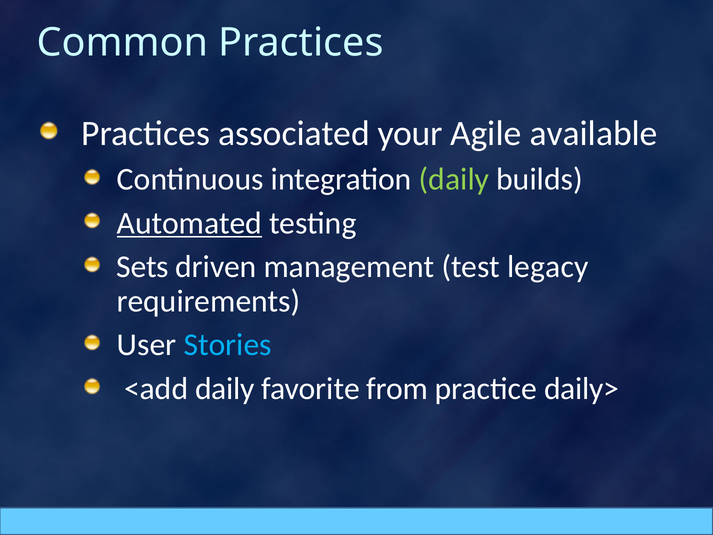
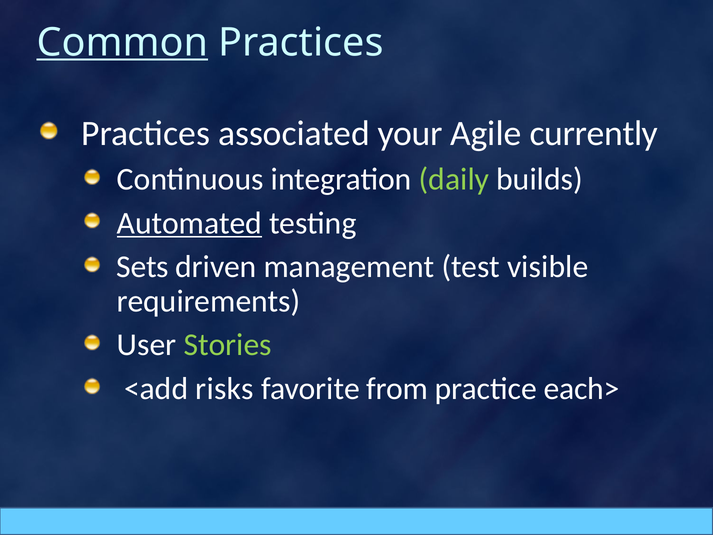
Common underline: none -> present
available: available -> currently
legacy: legacy -> visible
Stories colour: light blue -> light green
<add daily: daily -> risks
daily>: daily> -> each>
